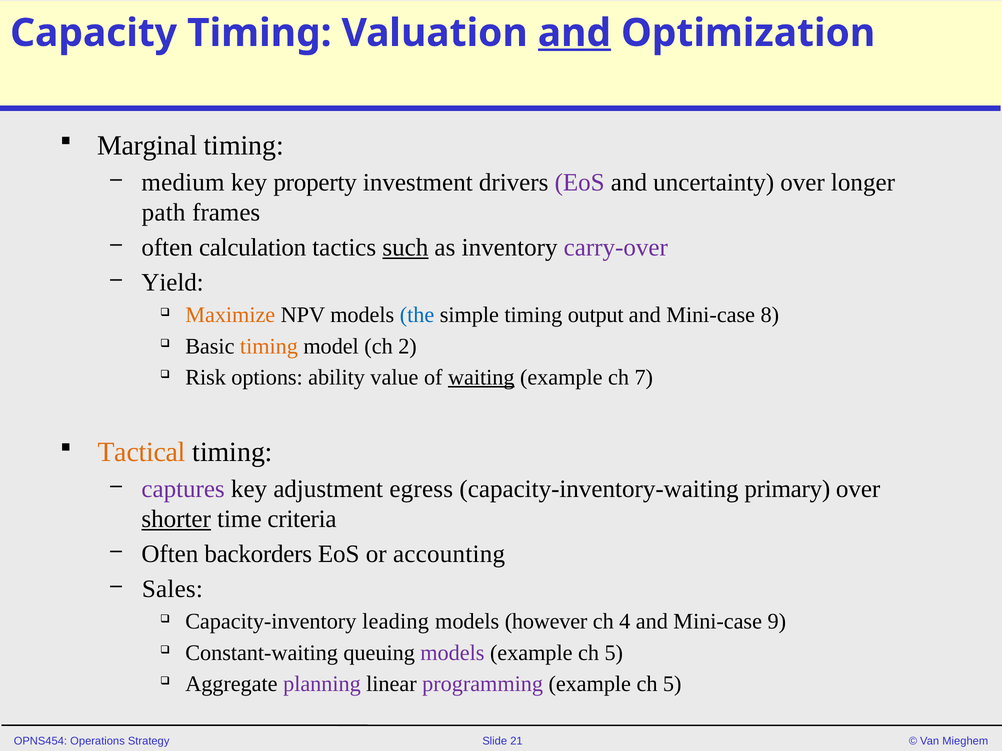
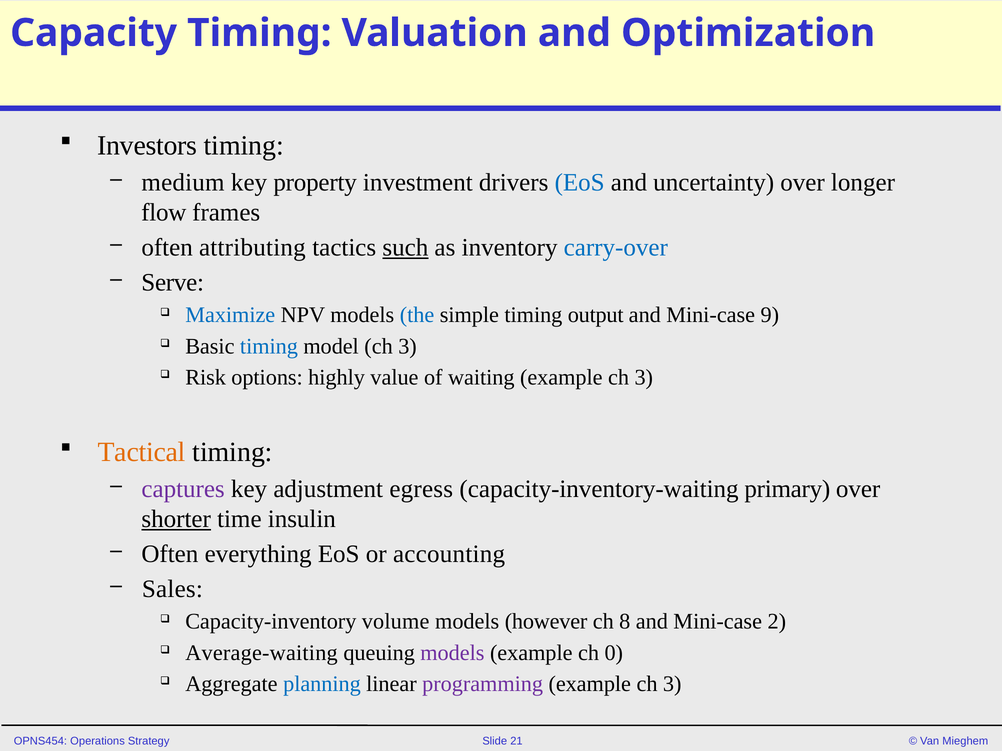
and at (574, 33) underline: present -> none
Marginal: Marginal -> Investors
EoS at (580, 182) colour: purple -> blue
path: path -> flow
calculation: calculation -> attributing
carry-over colour: purple -> blue
Yield: Yield -> Serve
Maximize colour: orange -> blue
8: 8 -> 9
timing at (269, 346) colour: orange -> blue
model ch 2: 2 -> 3
ability: ability -> highly
waiting underline: present -> none
7 at (644, 378): 7 -> 3
criteria: criteria -> insulin
backorders: backorders -> everything
leading: leading -> volume
4: 4 -> 8
9: 9 -> 2
Constant-waiting: Constant-waiting -> Average-waiting
5 at (614, 653): 5 -> 0
planning colour: purple -> blue
5 at (672, 684): 5 -> 3
